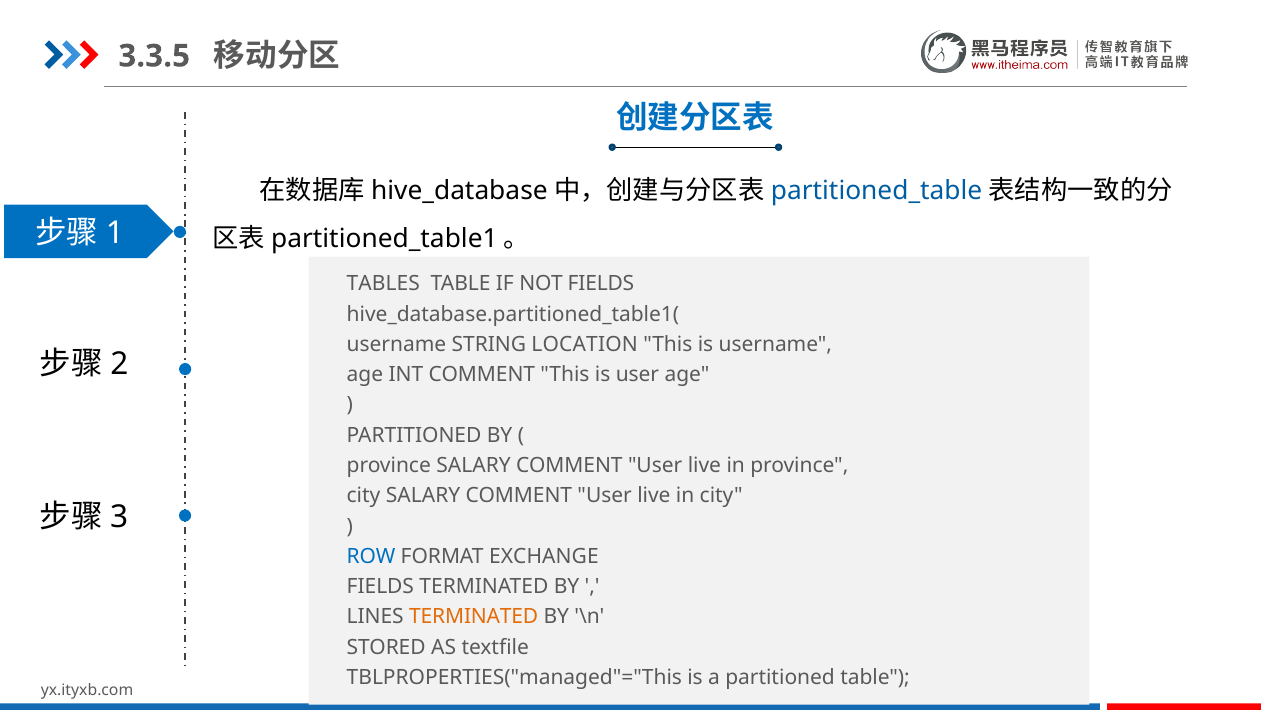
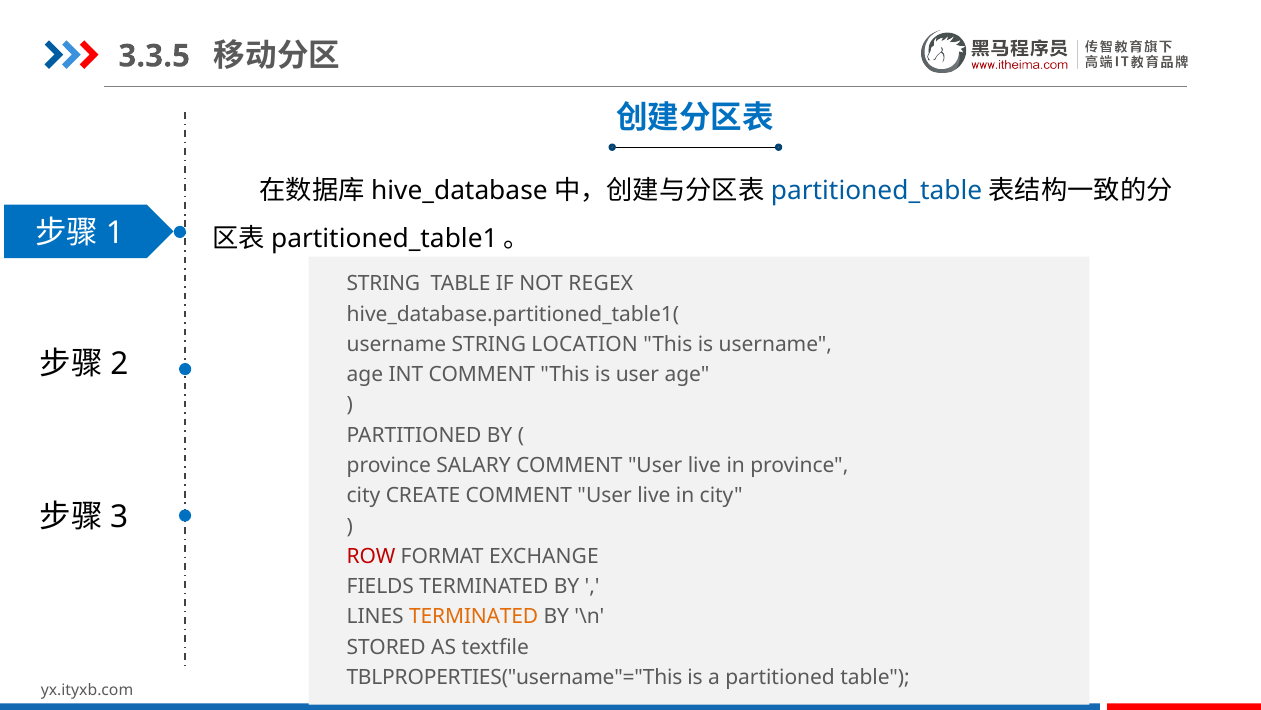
TABLES at (383, 284): TABLES -> STRING
NOT FIELDS: FIELDS -> REGEX
city SALARY: SALARY -> CREATE
ROW colour: blue -> red
TBLPROPERTIES("managed"="This: TBLPROPERTIES("managed"="This -> TBLPROPERTIES("username"="This
